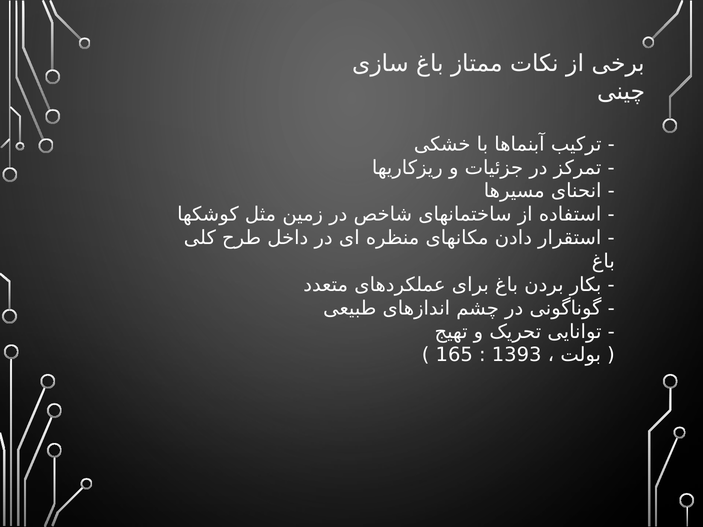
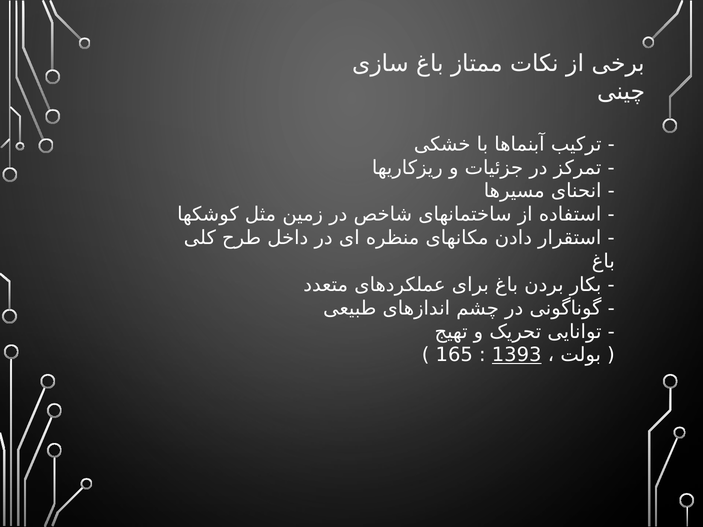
1393 underline: none -> present
